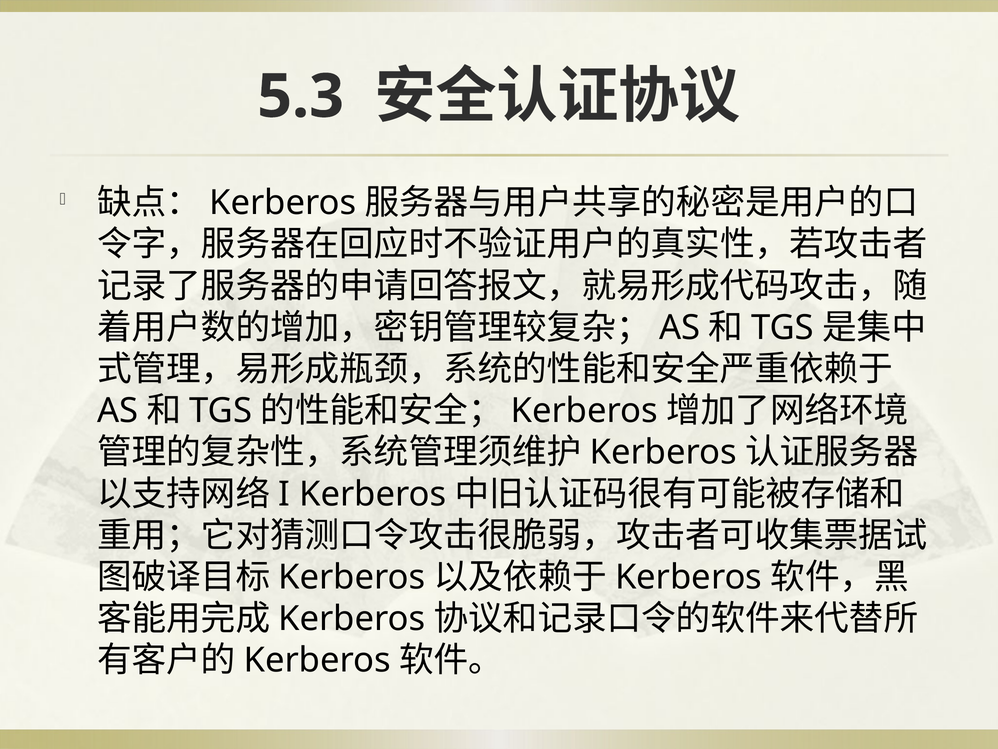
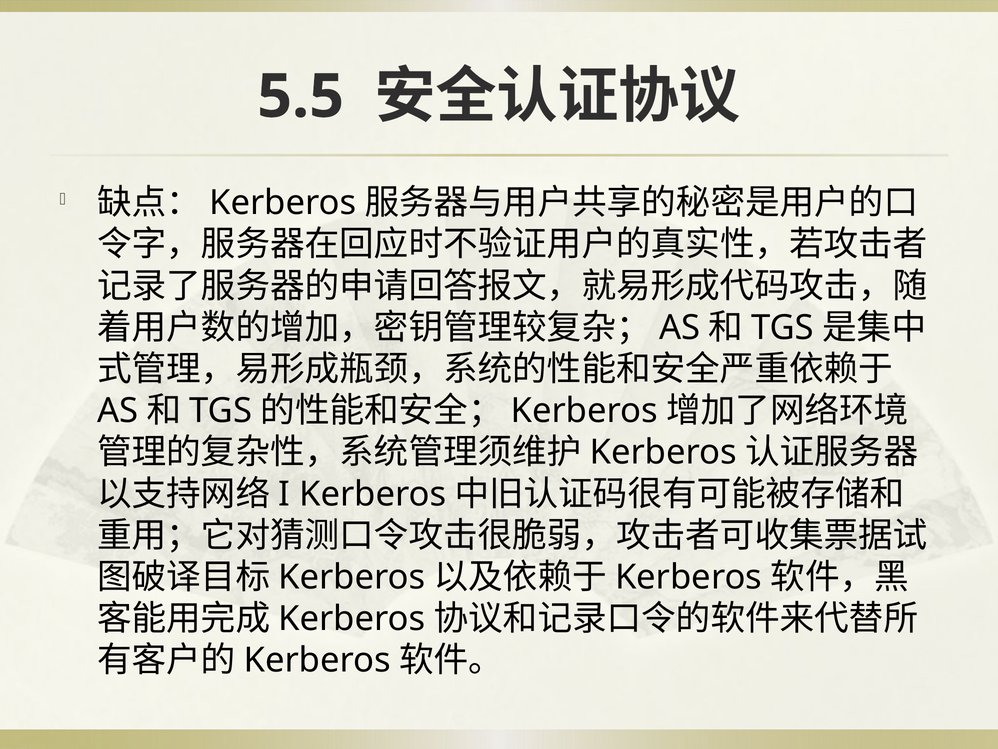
5.3: 5.3 -> 5.5
